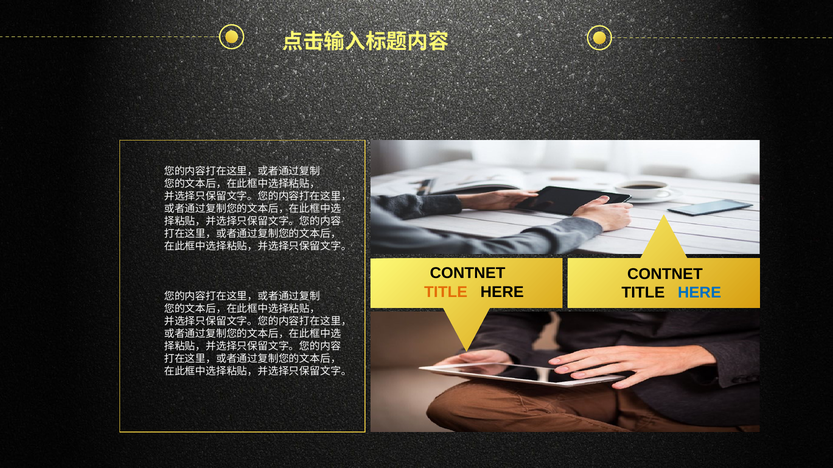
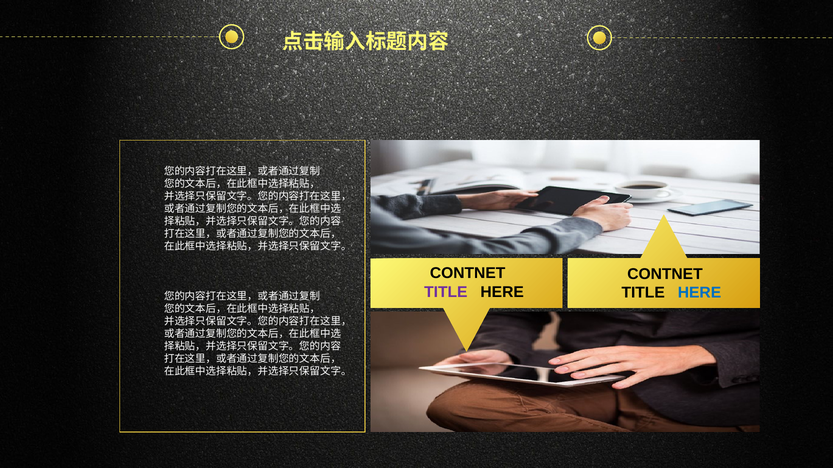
TITLE at (446, 292) colour: orange -> purple
